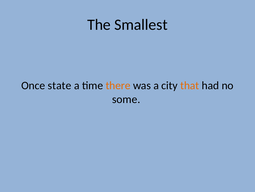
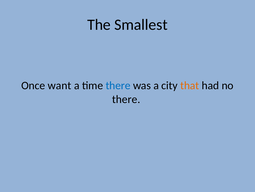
state: state -> want
there at (118, 85) colour: orange -> blue
some at (126, 99): some -> there
